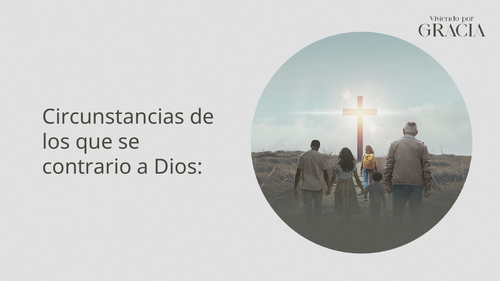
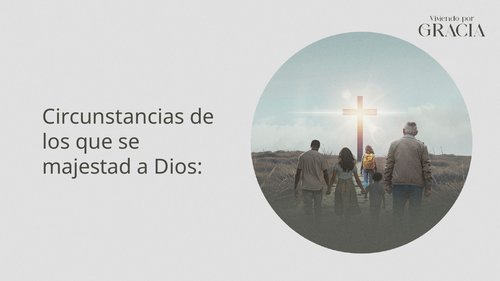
contrario: contrario -> majestad
